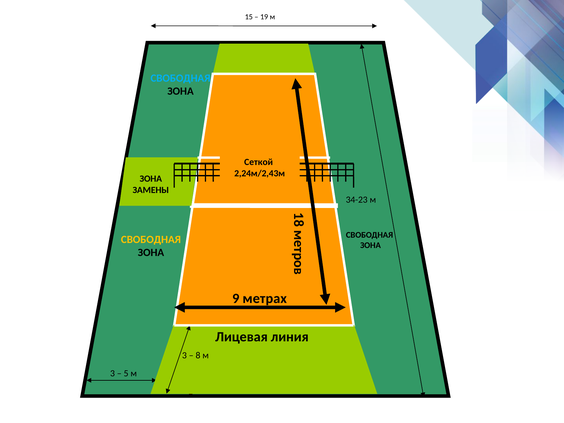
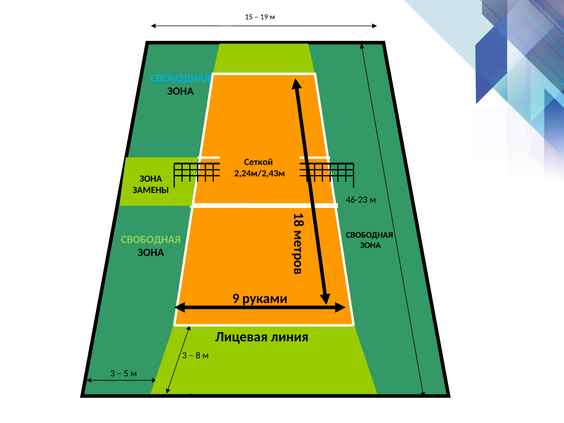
34-23: 34-23 -> 46-23
СВОБОДНАЯ at (151, 240) colour: yellow -> light green
метрах: метрах -> руками
